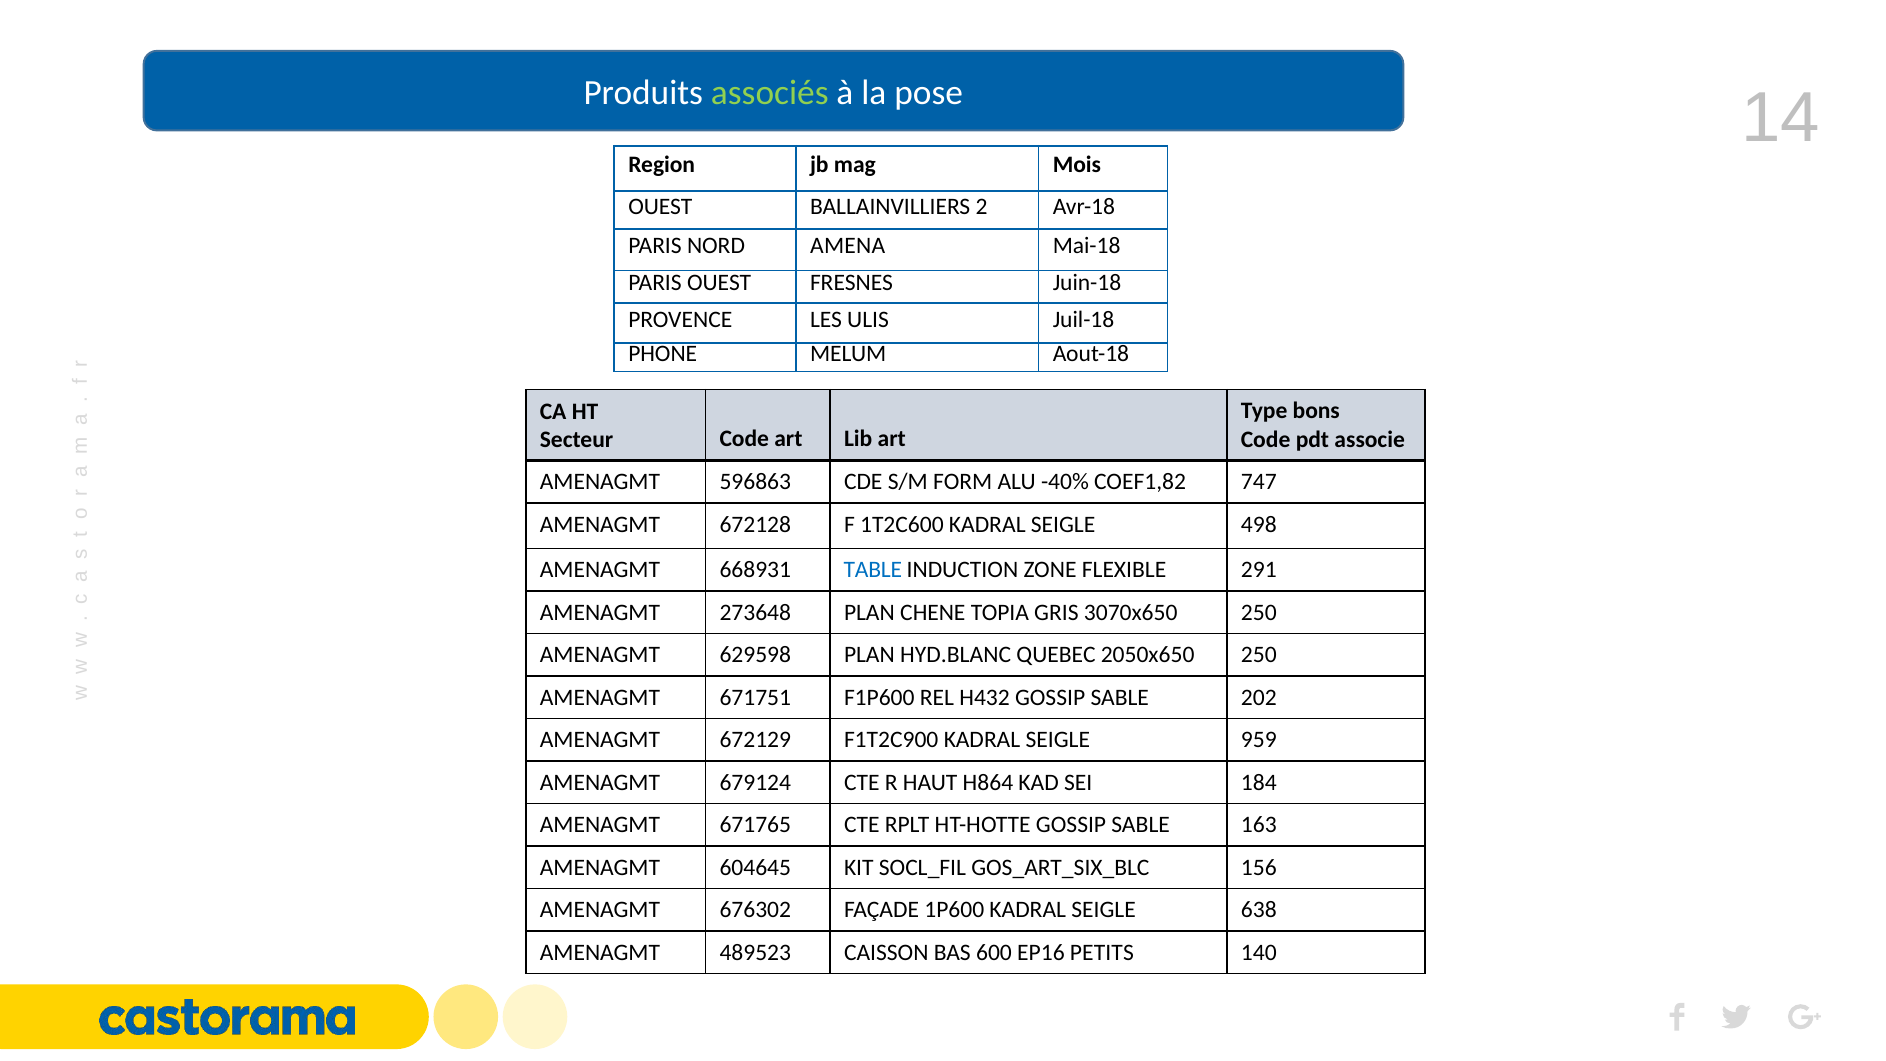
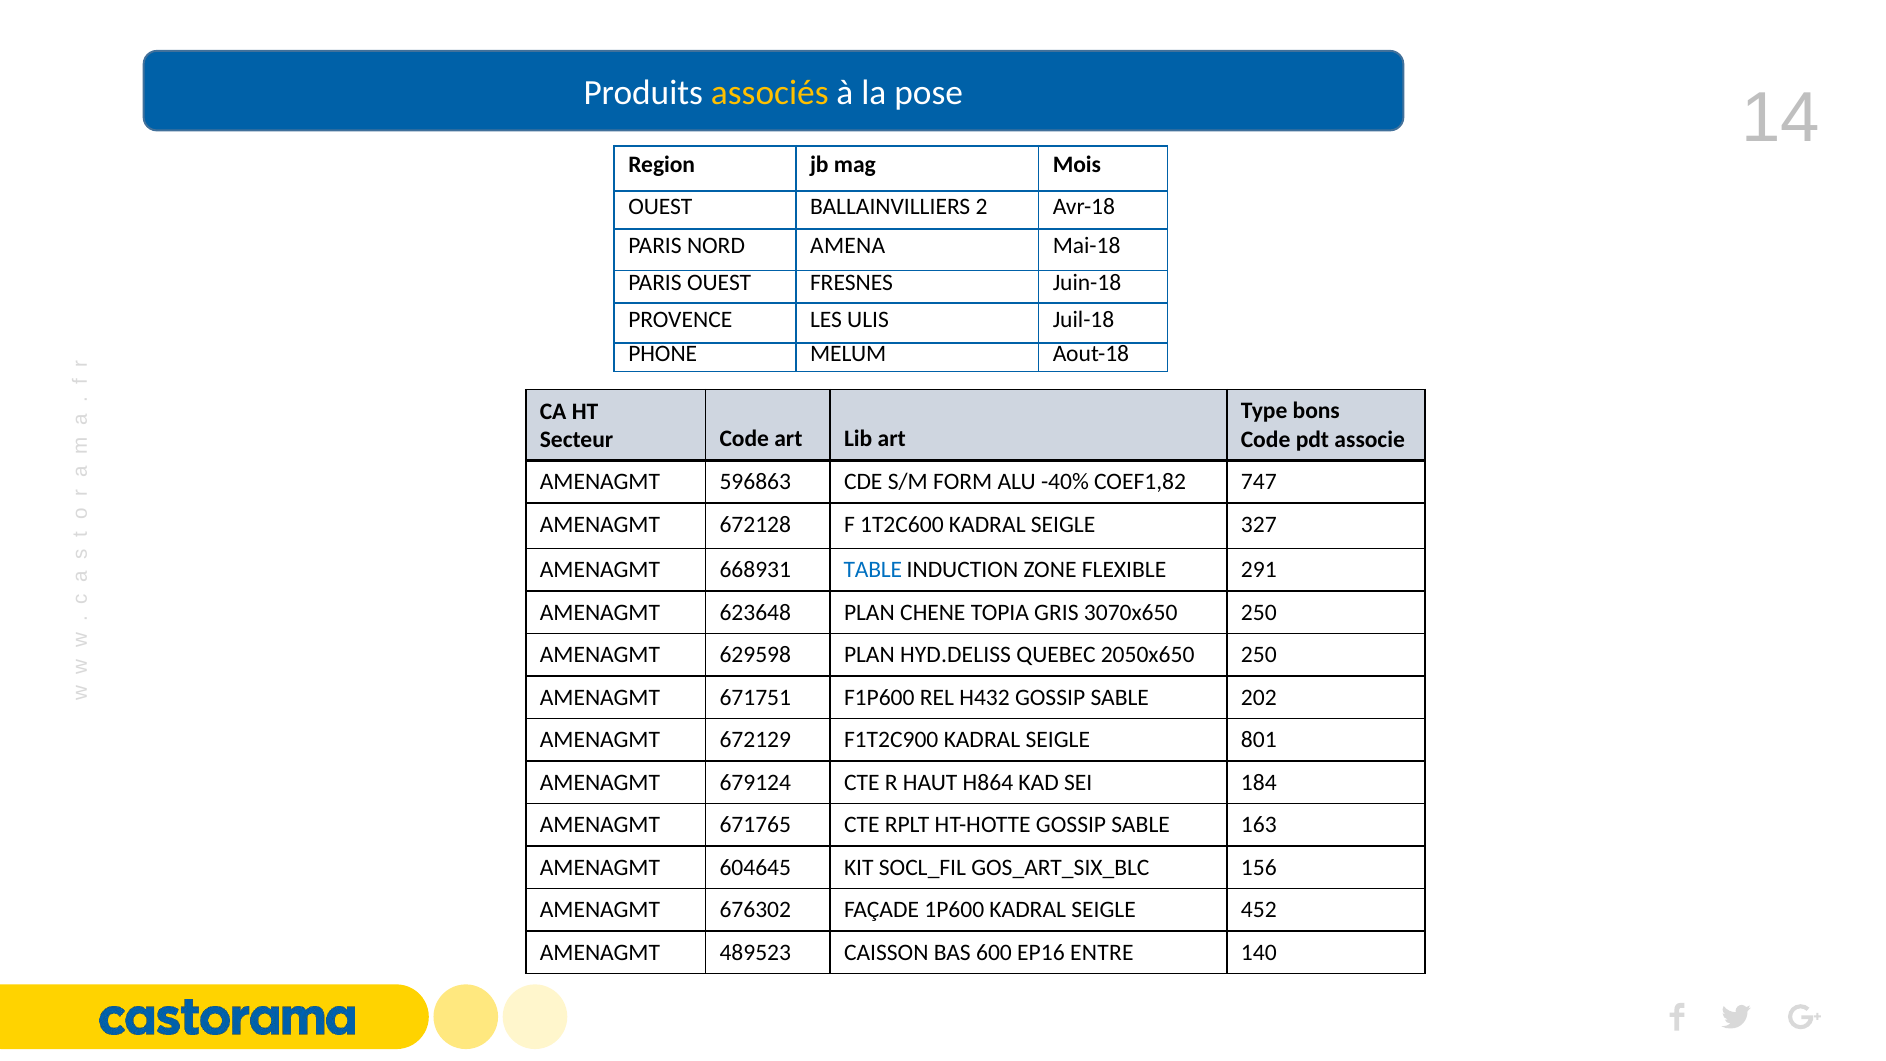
associés colour: light green -> yellow
498: 498 -> 327
273648: 273648 -> 623648
HYD.BLANC: HYD.BLANC -> HYD.DELISS
959: 959 -> 801
638: 638 -> 452
PETITS: PETITS -> ENTRE
